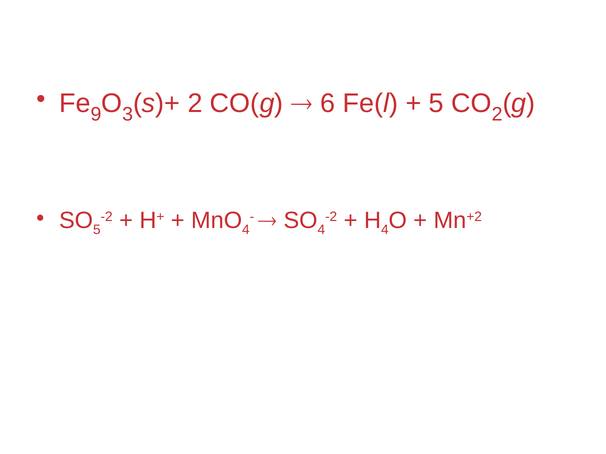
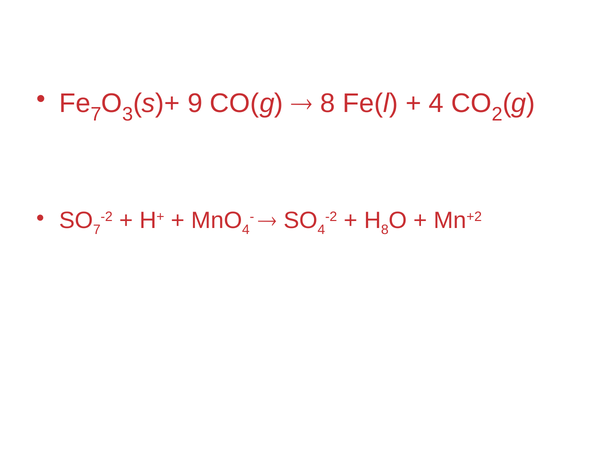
9 at (96, 114): 9 -> 7
2 at (195, 104): 2 -> 9
6 at (328, 104): 6 -> 8
5 at (436, 104): 5 -> 4
5 at (97, 230): 5 -> 7
4 at (385, 230): 4 -> 8
